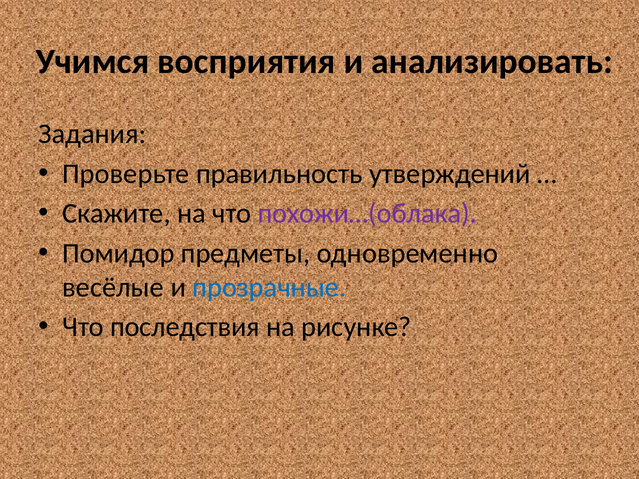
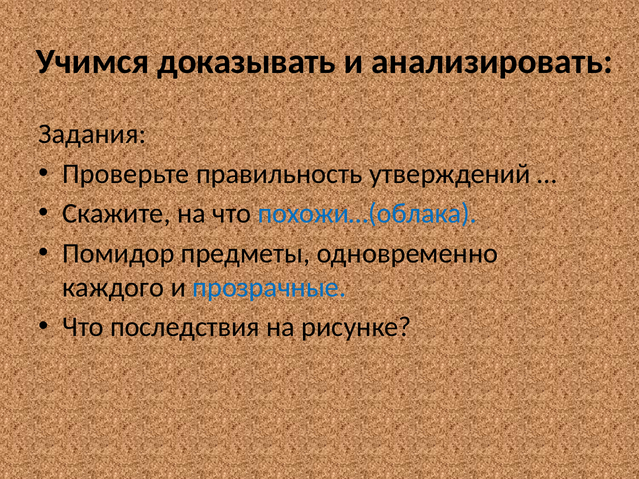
восприятия: восприятия -> доказывать
похожи…(облака colour: purple -> blue
весёлые: весёлые -> каждого
